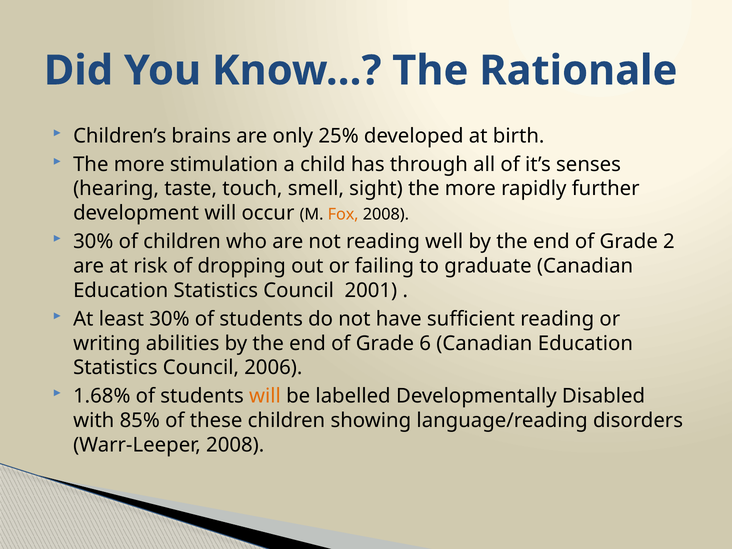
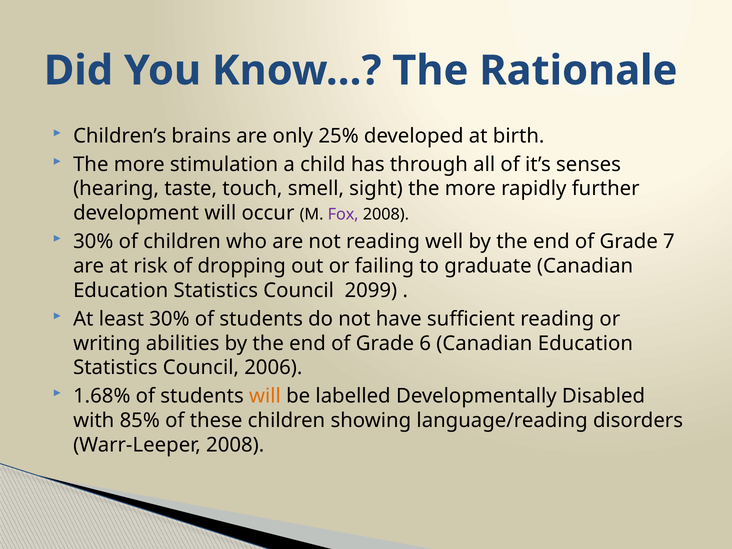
Fox colour: orange -> purple
2: 2 -> 7
2001: 2001 -> 2099
